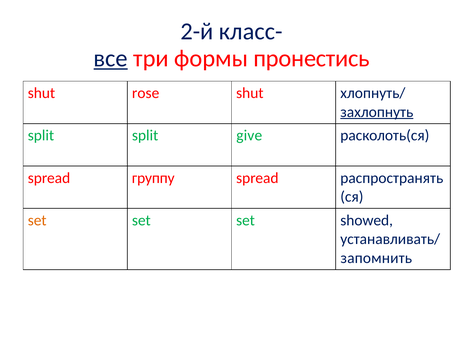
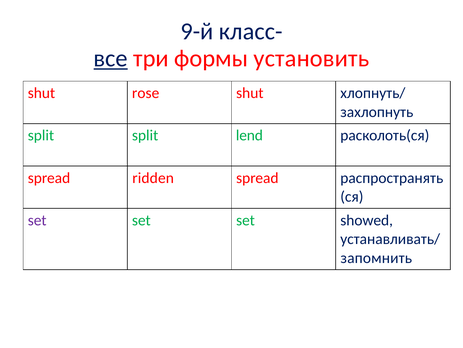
2-й: 2-й -> 9-й
пронестись: пронестись -> установить
захлопнуть underline: present -> none
give: give -> lend
группу: группу -> ridden
set at (37, 220) colour: orange -> purple
